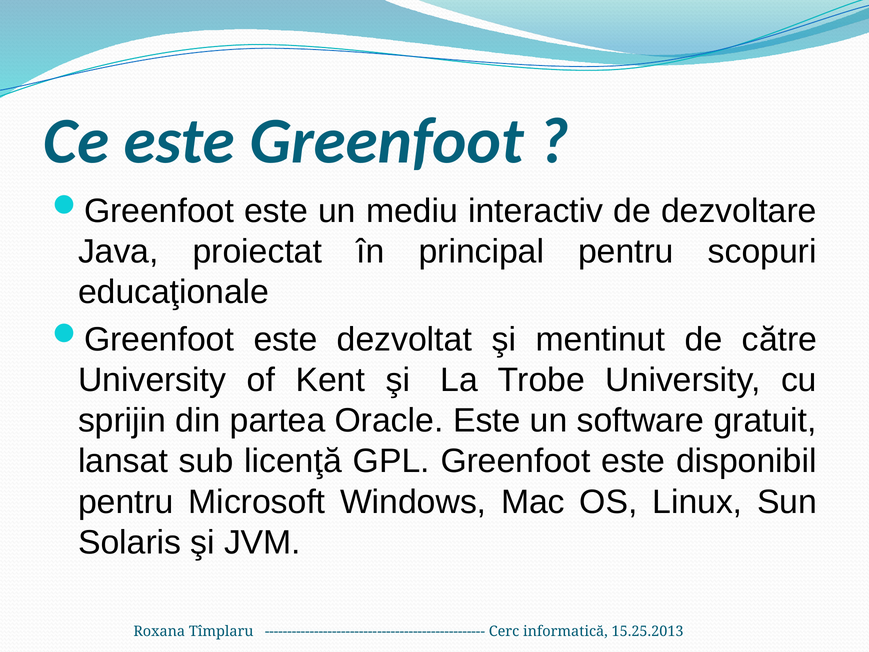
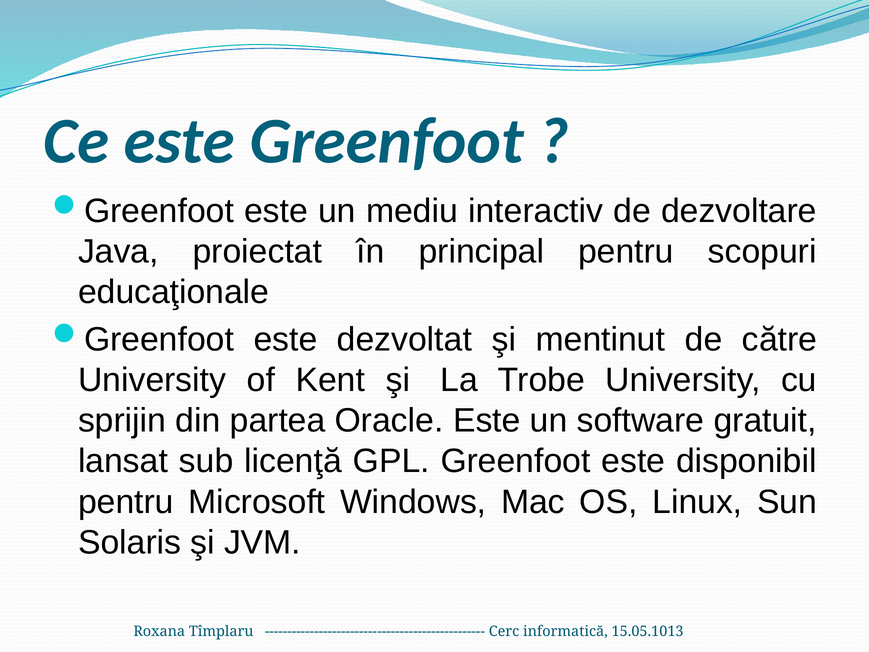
15.25.2013: 15.25.2013 -> 15.05.1013
